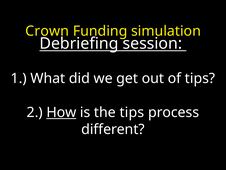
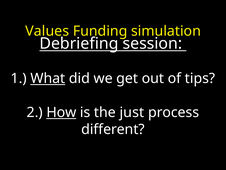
Crown: Crown -> Values
What underline: none -> present
the tips: tips -> just
